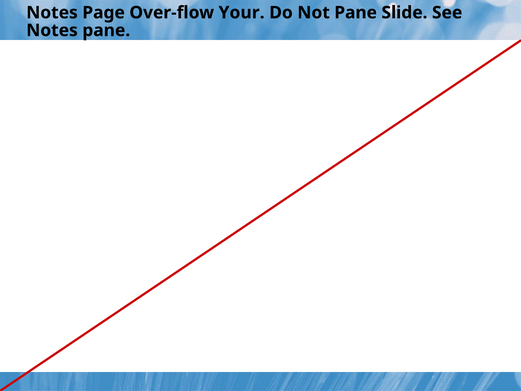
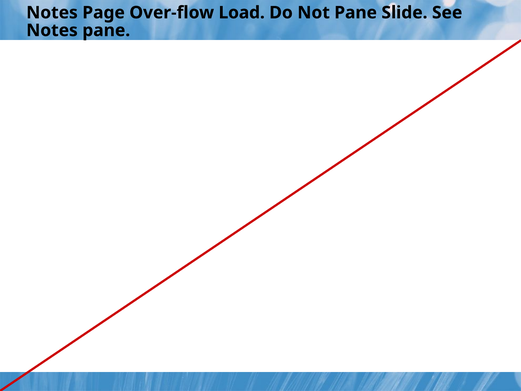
Your: Your -> Load
